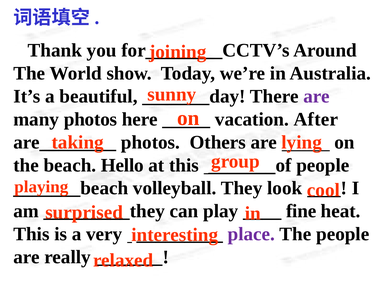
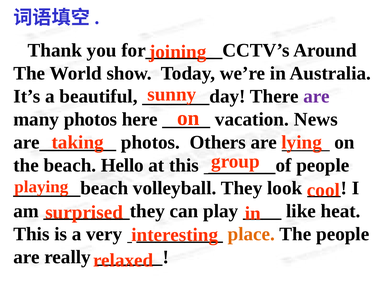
After: After -> News
fine: fine -> like
place colour: purple -> orange
